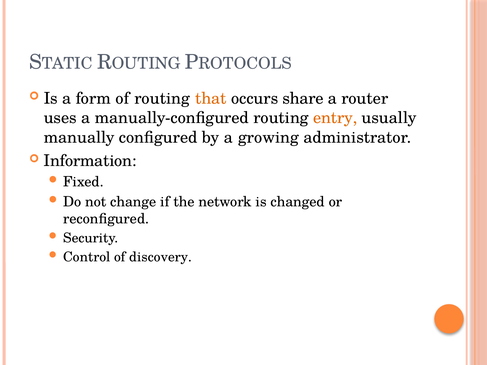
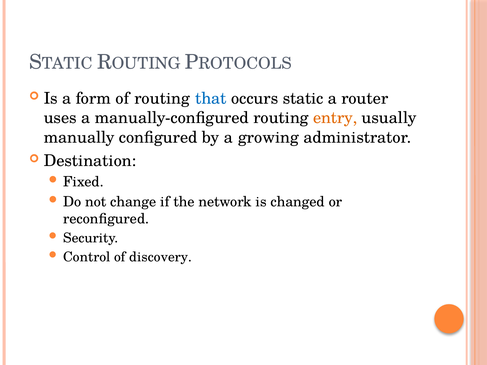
that colour: orange -> blue
share: share -> static
Information: Information -> Destination
